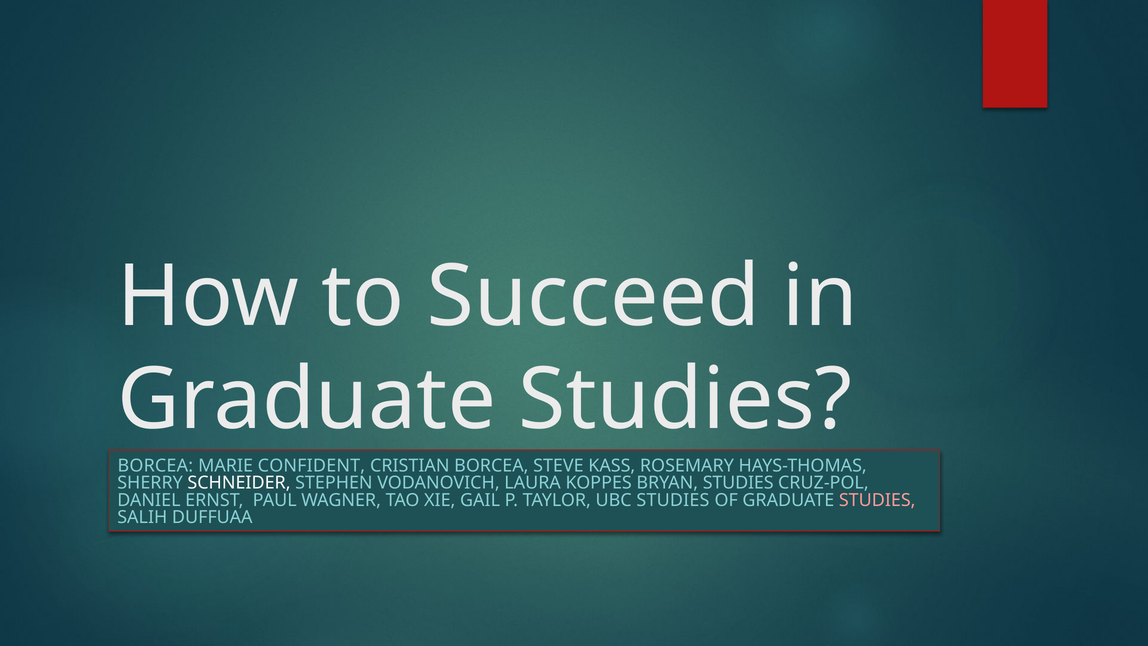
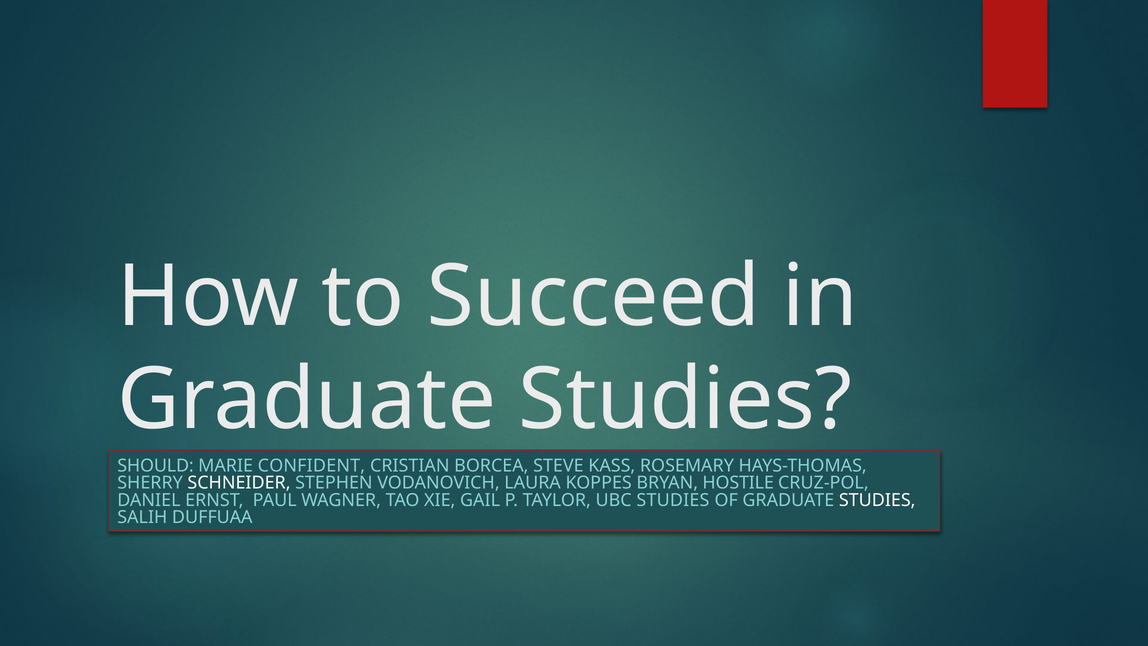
BORCEA at (155, 465): BORCEA -> SHOULD
BRYAN STUDIES: STUDIES -> HOSTILE
STUDIES at (877, 500) colour: pink -> white
